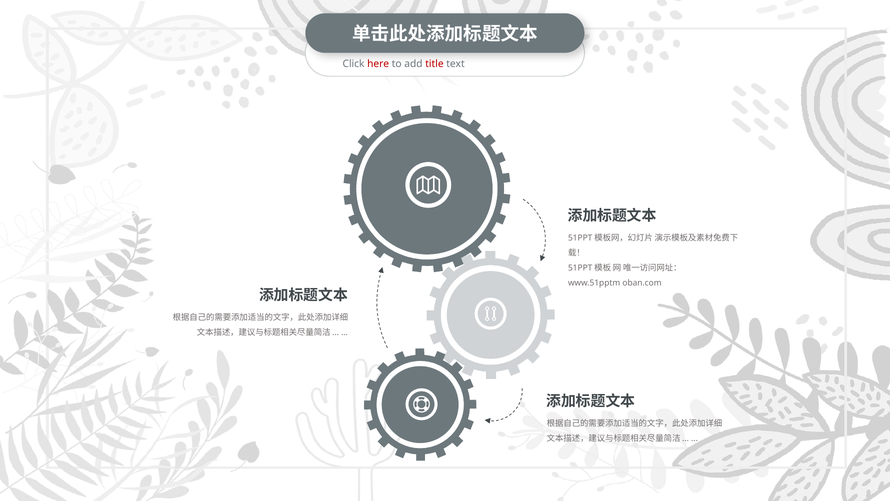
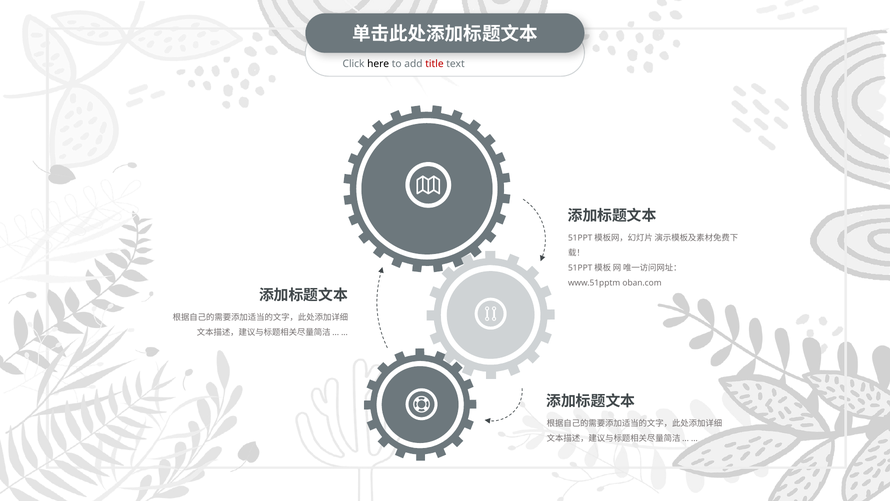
here colour: red -> black
